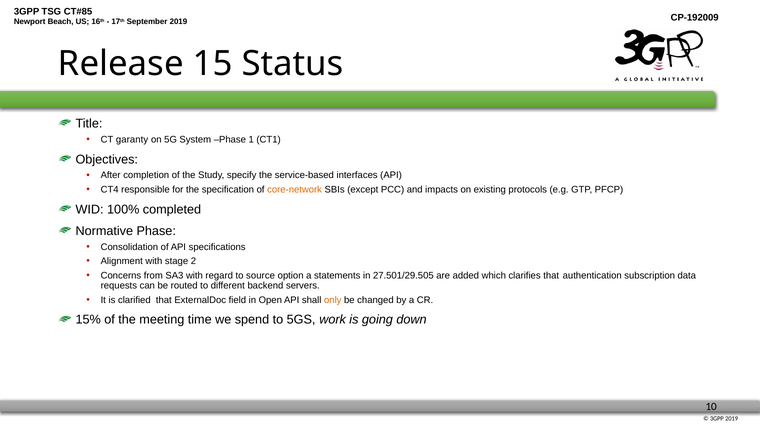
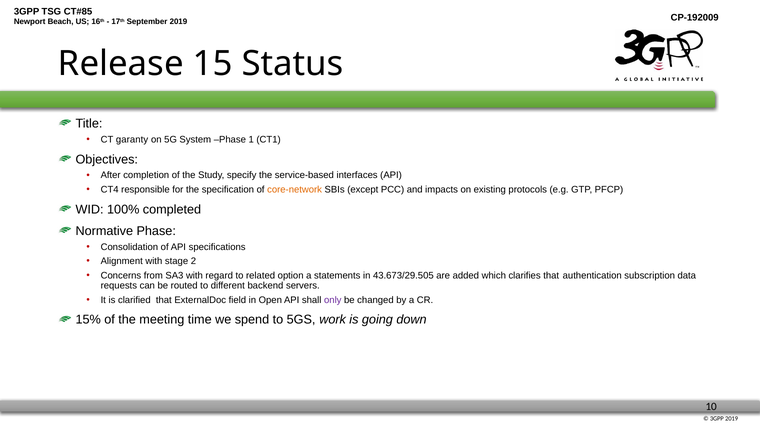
source: source -> related
27.501/29.505: 27.501/29.505 -> 43.673/29.505
only colour: orange -> purple
